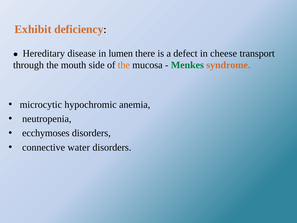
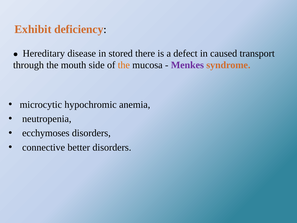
lumen: lumen -> stored
cheese: cheese -> caused
Menkes colour: green -> purple
water: water -> better
